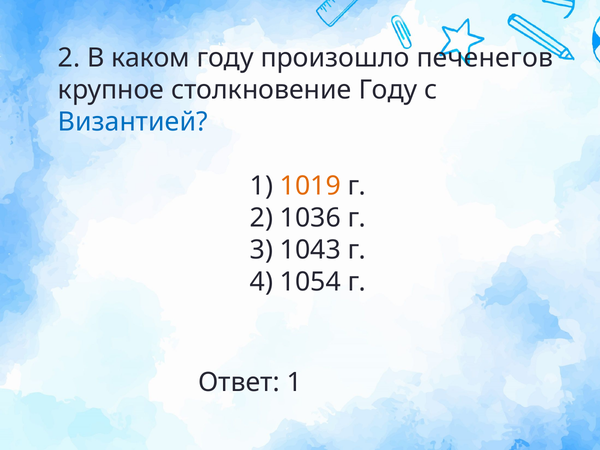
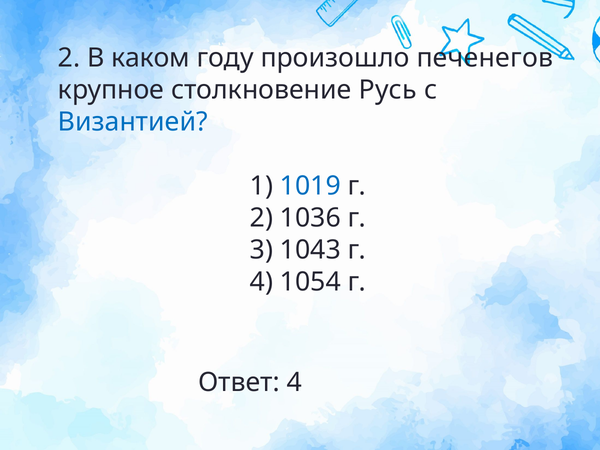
столкновение Году: Году -> Русь
1019 colour: orange -> blue
Ответ 1: 1 -> 4
